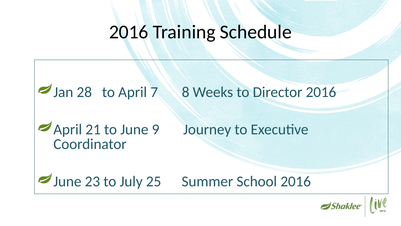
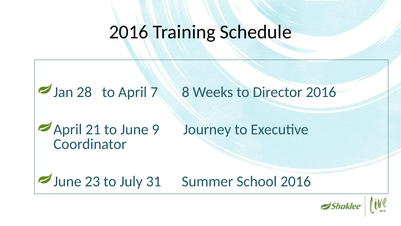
25: 25 -> 31
